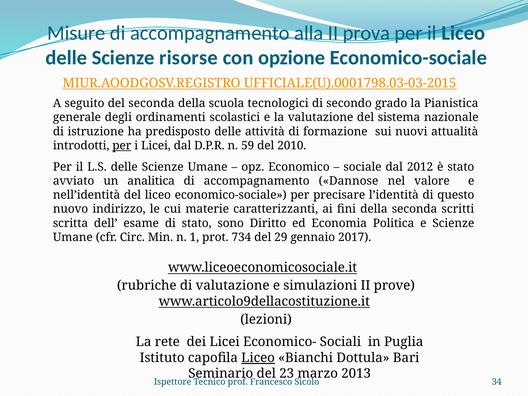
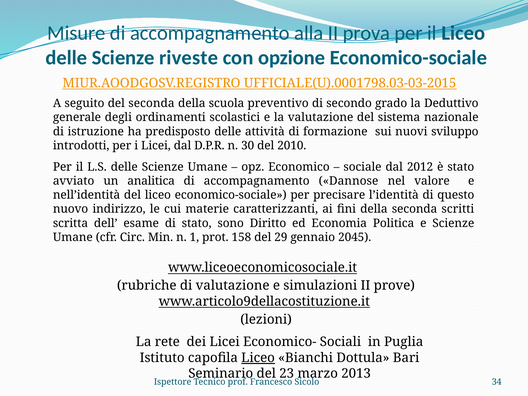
risorse: risorse -> riveste
tecnologici: tecnologici -> preventivo
Pianistica: Pianistica -> Deduttivo
attualità: attualità -> sviluppo
per at (122, 146) underline: present -> none
59: 59 -> 30
734: 734 -> 158
2017: 2017 -> 2045
